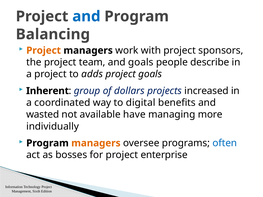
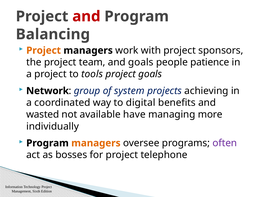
and at (86, 16) colour: blue -> red
describe: describe -> patience
adds: adds -> tools
Inherent: Inherent -> Network
dollars: dollars -> system
increased: increased -> achieving
often colour: blue -> purple
enterprise: enterprise -> telephone
